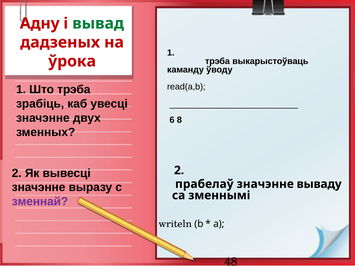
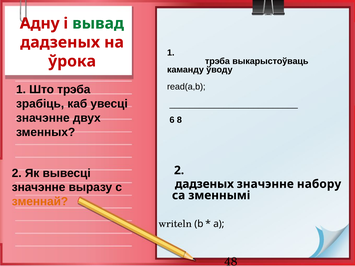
прабелаў at (204, 184): прабелаў -> дадзеных
вываду: вываду -> набору
зменнай colour: purple -> orange
